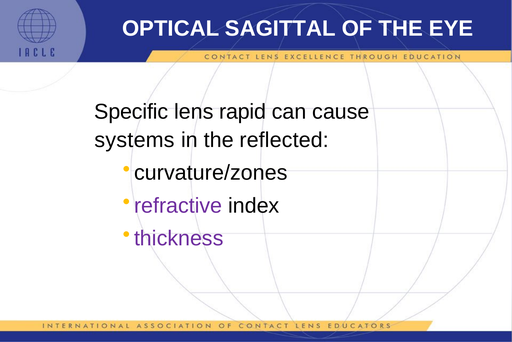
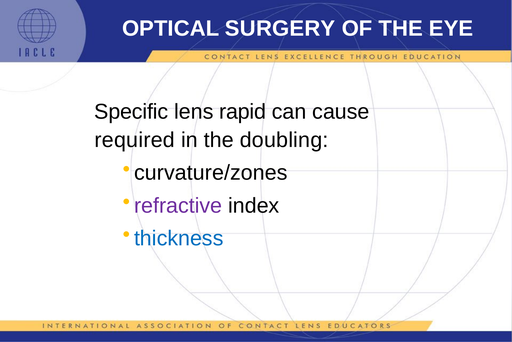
SAGITTAL: SAGITTAL -> SURGERY
systems: systems -> required
reflected: reflected -> doubling
thickness colour: purple -> blue
